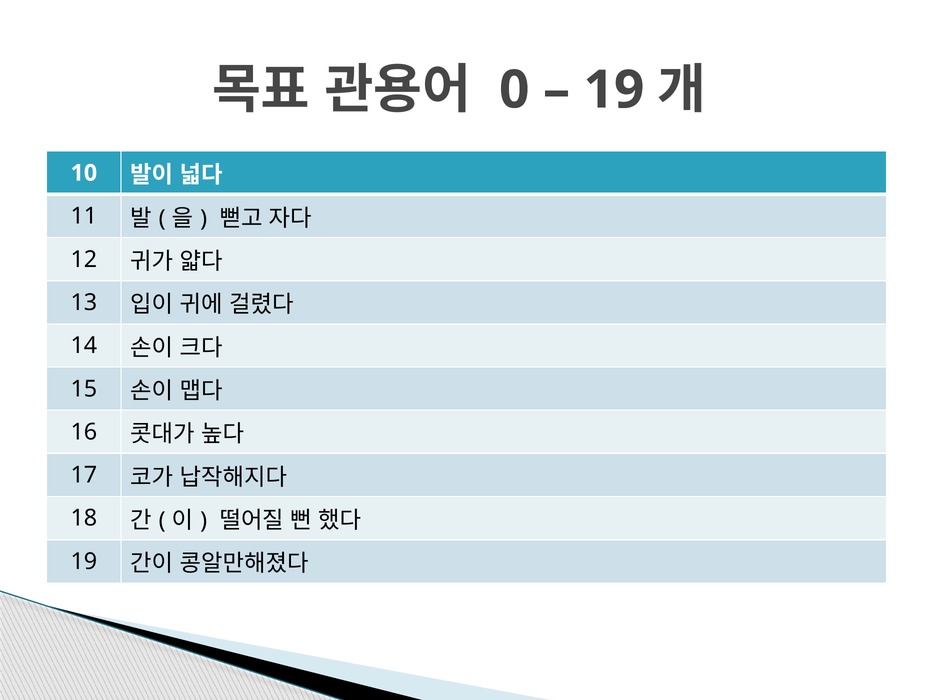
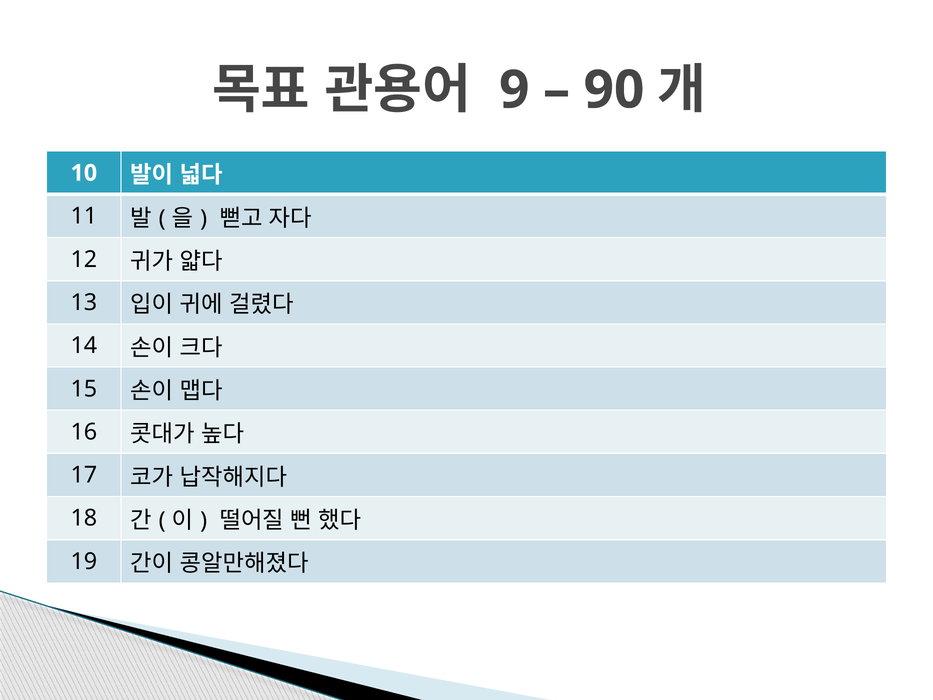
0: 0 -> 9
19 at (614, 90): 19 -> 90
